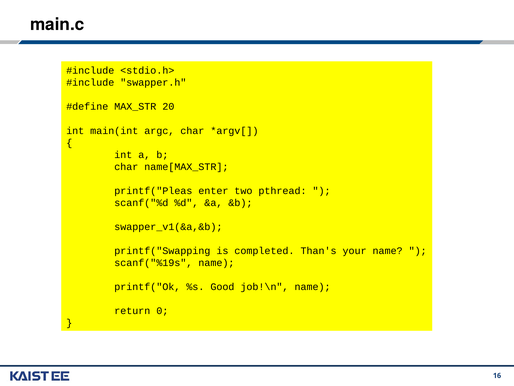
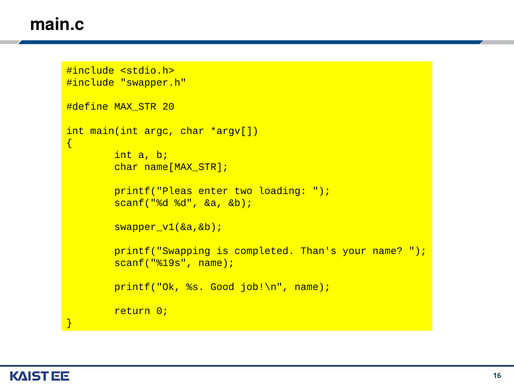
pthread: pthread -> loading
